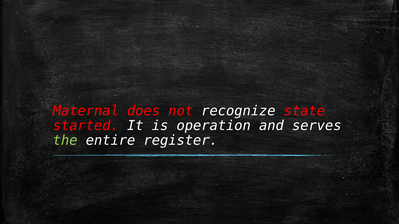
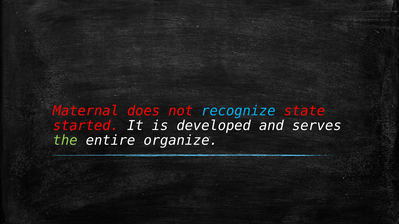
recognize colour: white -> light blue
operation: operation -> developed
register: register -> organize
